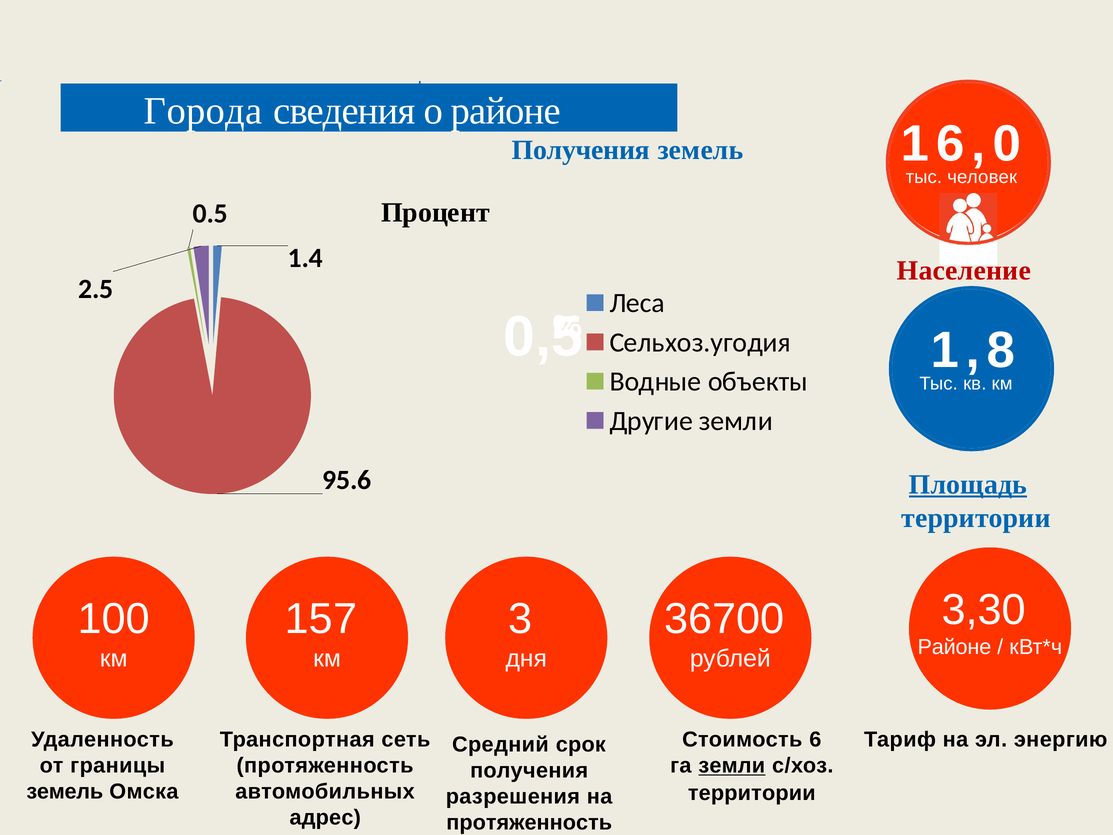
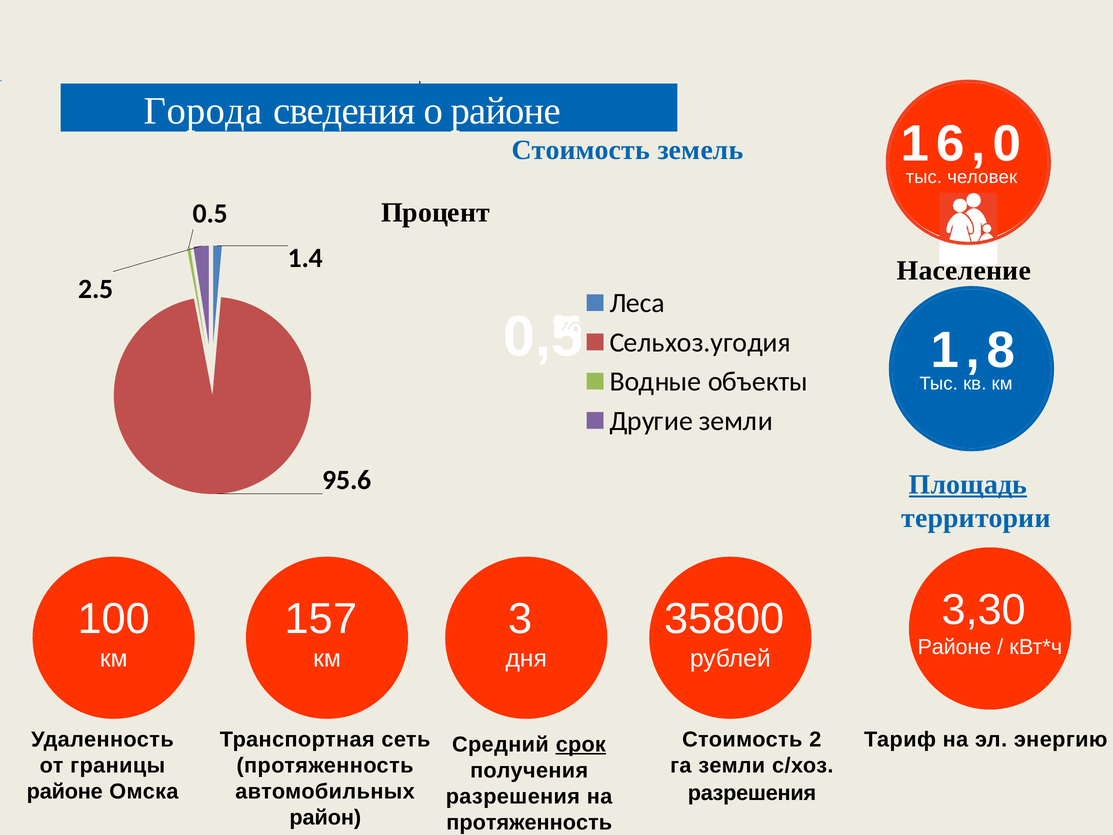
Получения at (581, 150): Получения -> Стоимость
Население colour: red -> black
36700: 36700 -> 35800
6: 6 -> 2
срок underline: none -> present
земли at (732, 765) underline: present -> none
земель at (65, 791): земель -> районе
территории at (752, 793): территории -> разрешения
адрес: адрес -> район
